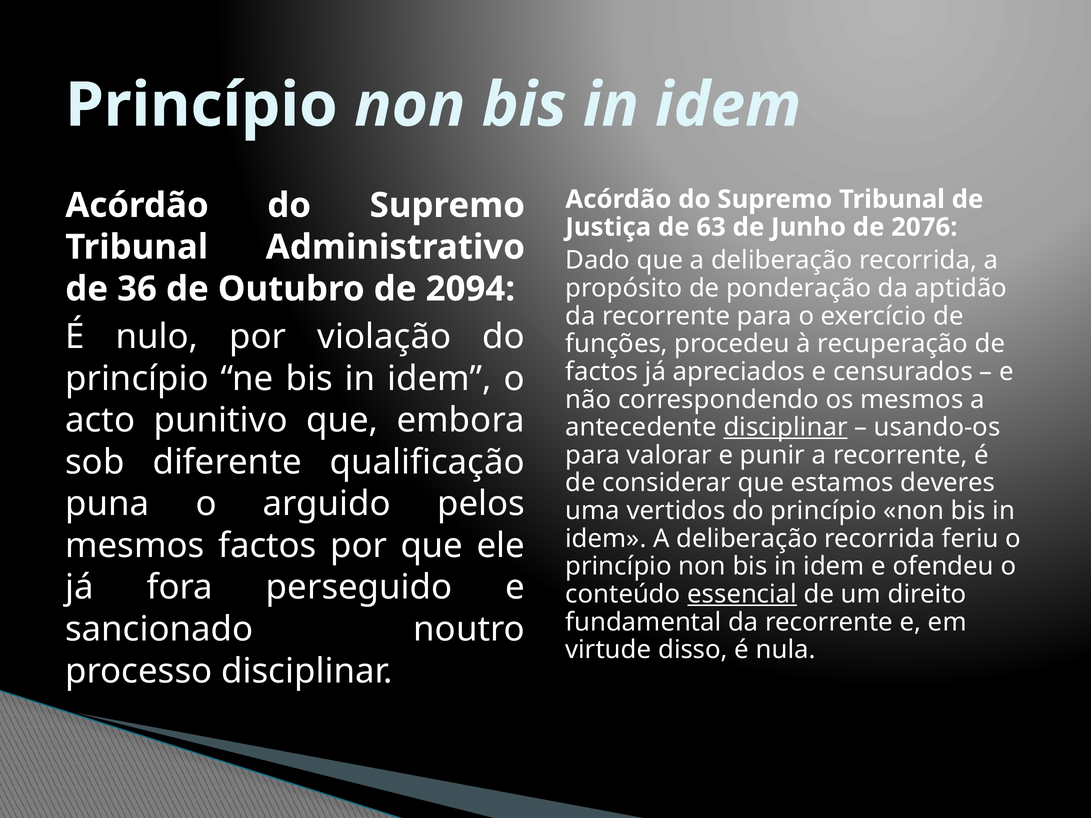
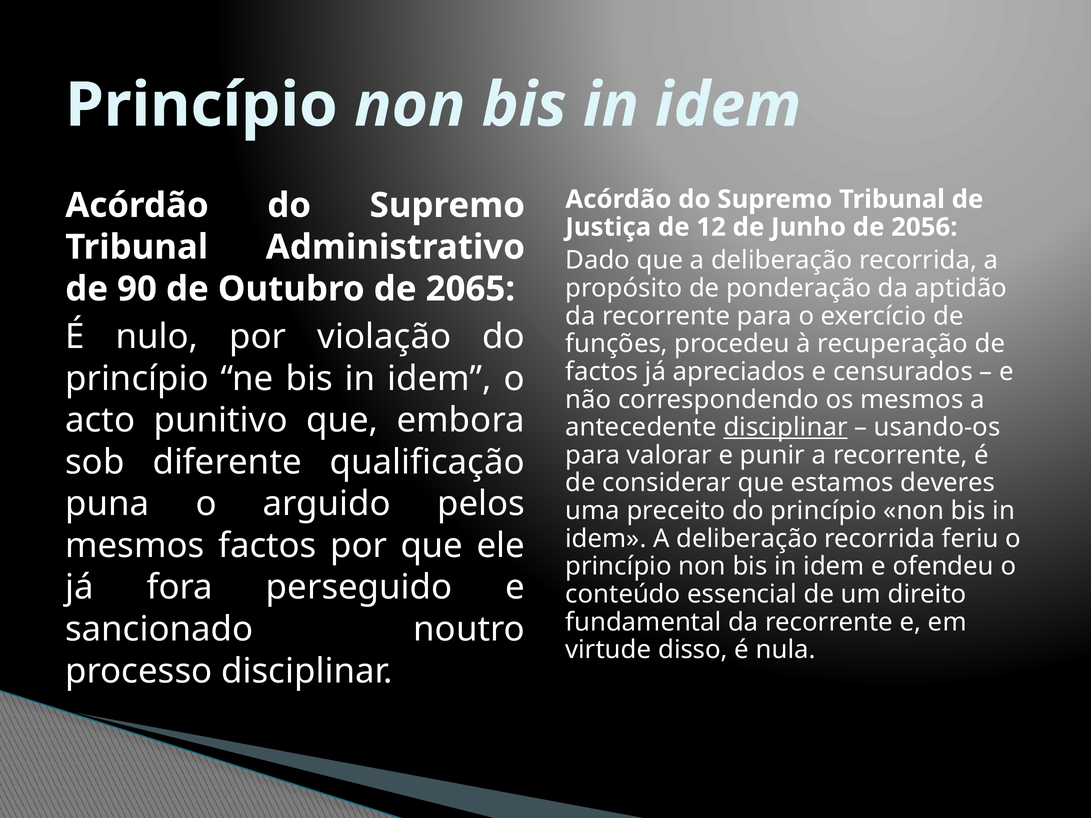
63: 63 -> 12
2076: 2076 -> 2056
36: 36 -> 90
2094: 2094 -> 2065
vertidos: vertidos -> preceito
essencial underline: present -> none
